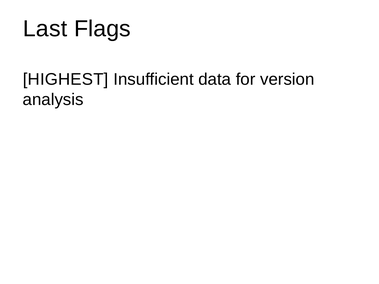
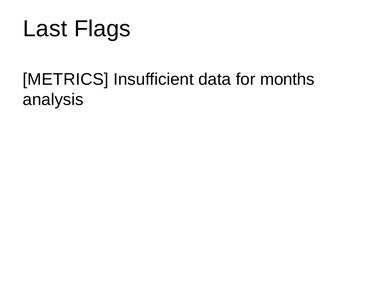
HIGHEST: HIGHEST -> METRICS
version: version -> months
